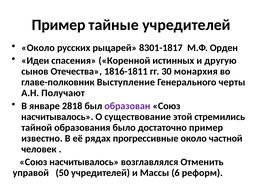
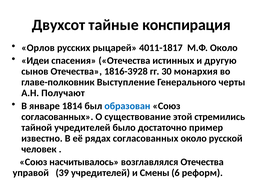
Пример at (59, 25): Пример -> Двухсот
тайные учредителей: учредителей -> конспирация
Около at (38, 48): Около -> Орлов
8301-1817: 8301-1817 -> 4011-1817
М.Ф Орден: Орден -> Около
спасения Коренной: Коренной -> Отечества
1816-1811: 1816-1811 -> 1816-3928
2818: 2818 -> 1814
образован colour: purple -> blue
насчитывалось at (57, 117): насчитывалось -> согласованных
тайной образования: образования -> учредителей
рядах прогрессивные: прогрессивные -> согласованных
частной: частной -> русской
возглавлялся Отменить: Отменить -> Отечества
50: 50 -> 39
Массы: Массы -> Смены
